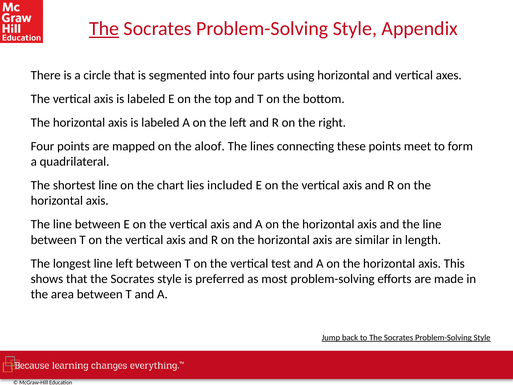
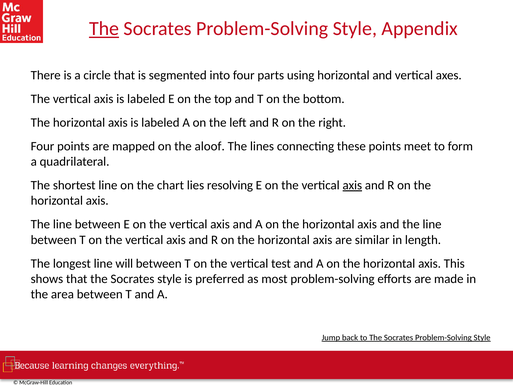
included: included -> resolving
axis at (352, 185) underline: none -> present
line left: left -> will
